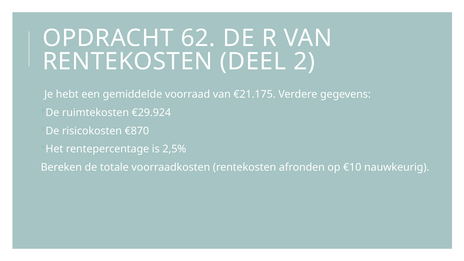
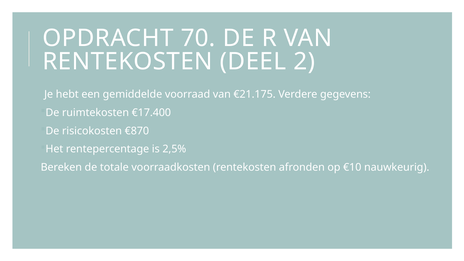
62: 62 -> 70
€29.924: €29.924 -> €17.400
